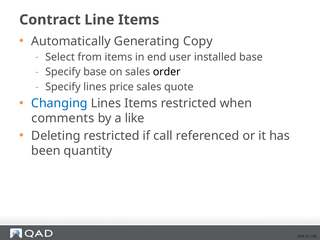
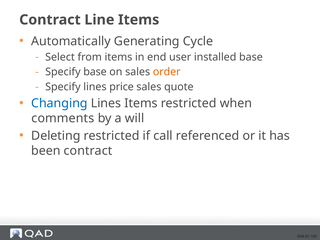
Copy: Copy -> Cycle
order colour: black -> orange
like: like -> will
been quantity: quantity -> contract
